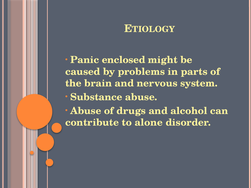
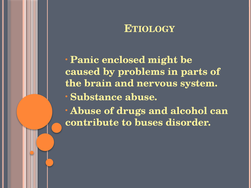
alone: alone -> buses
